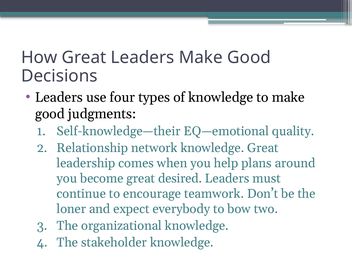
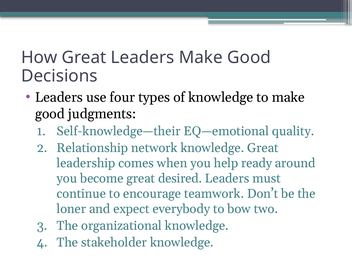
plans: plans -> ready
